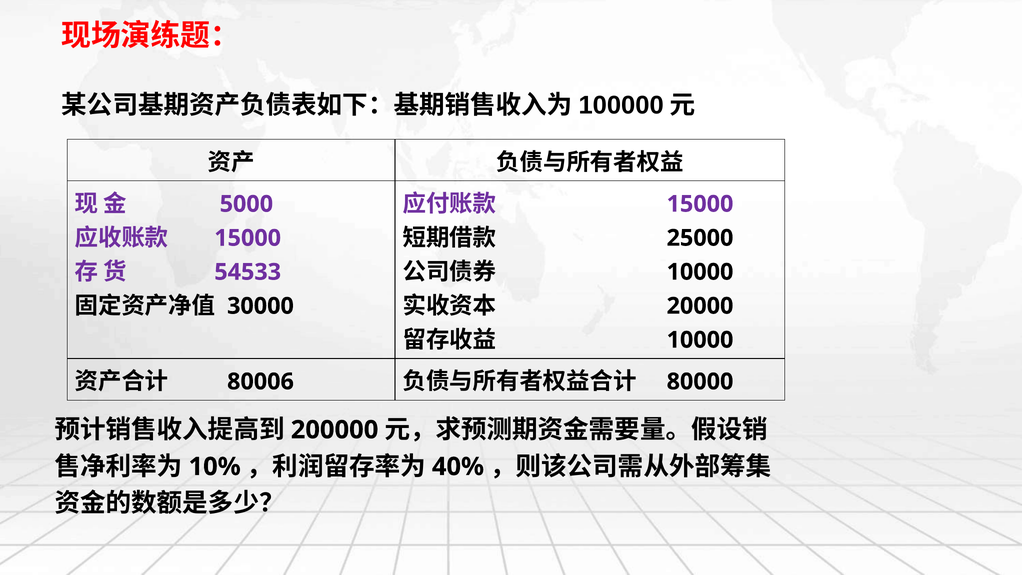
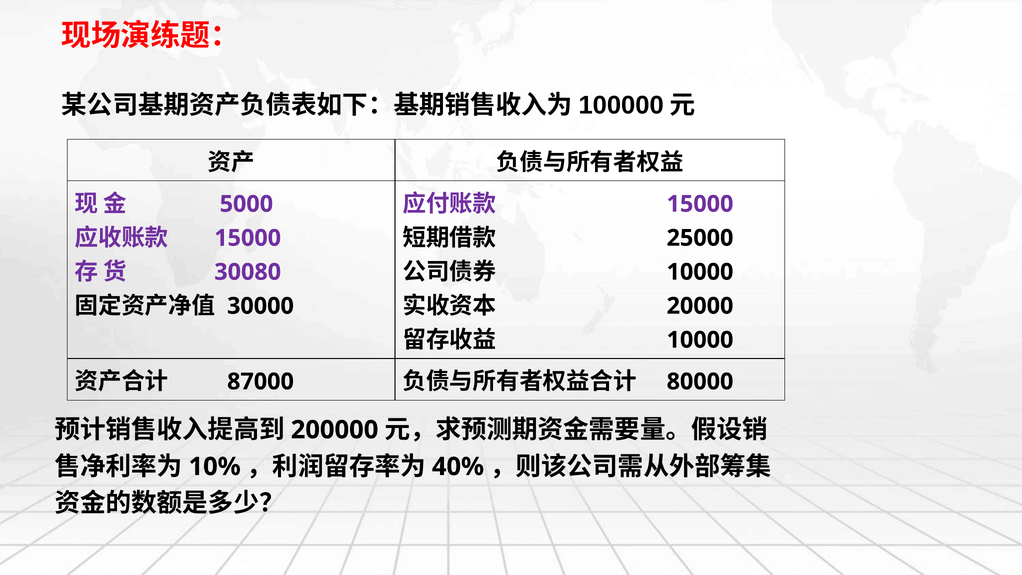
54533: 54533 -> 30080
80006: 80006 -> 87000
